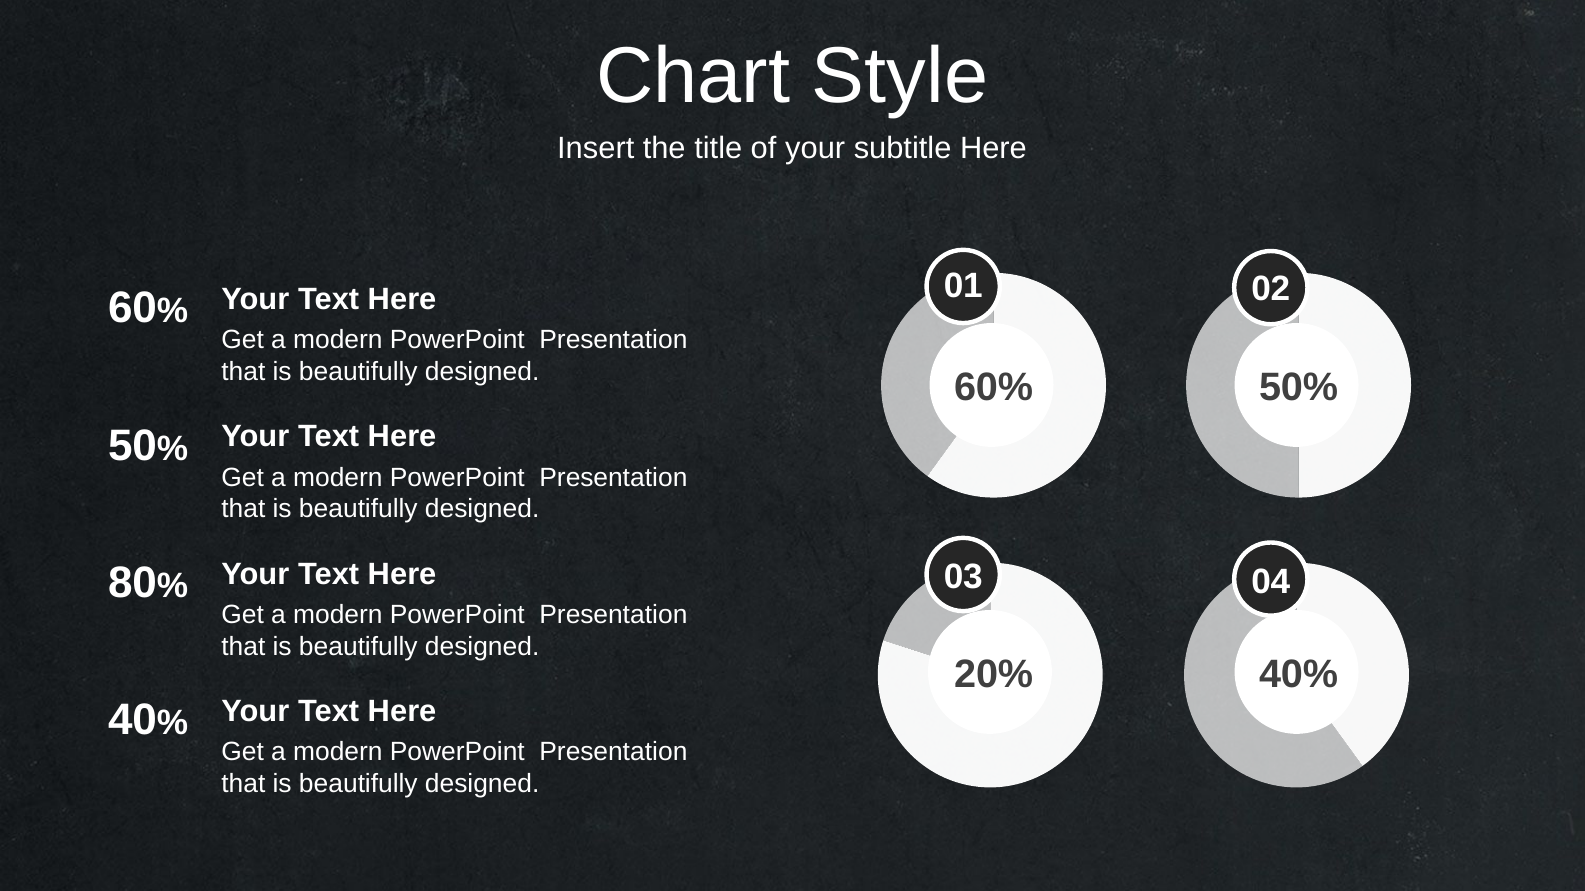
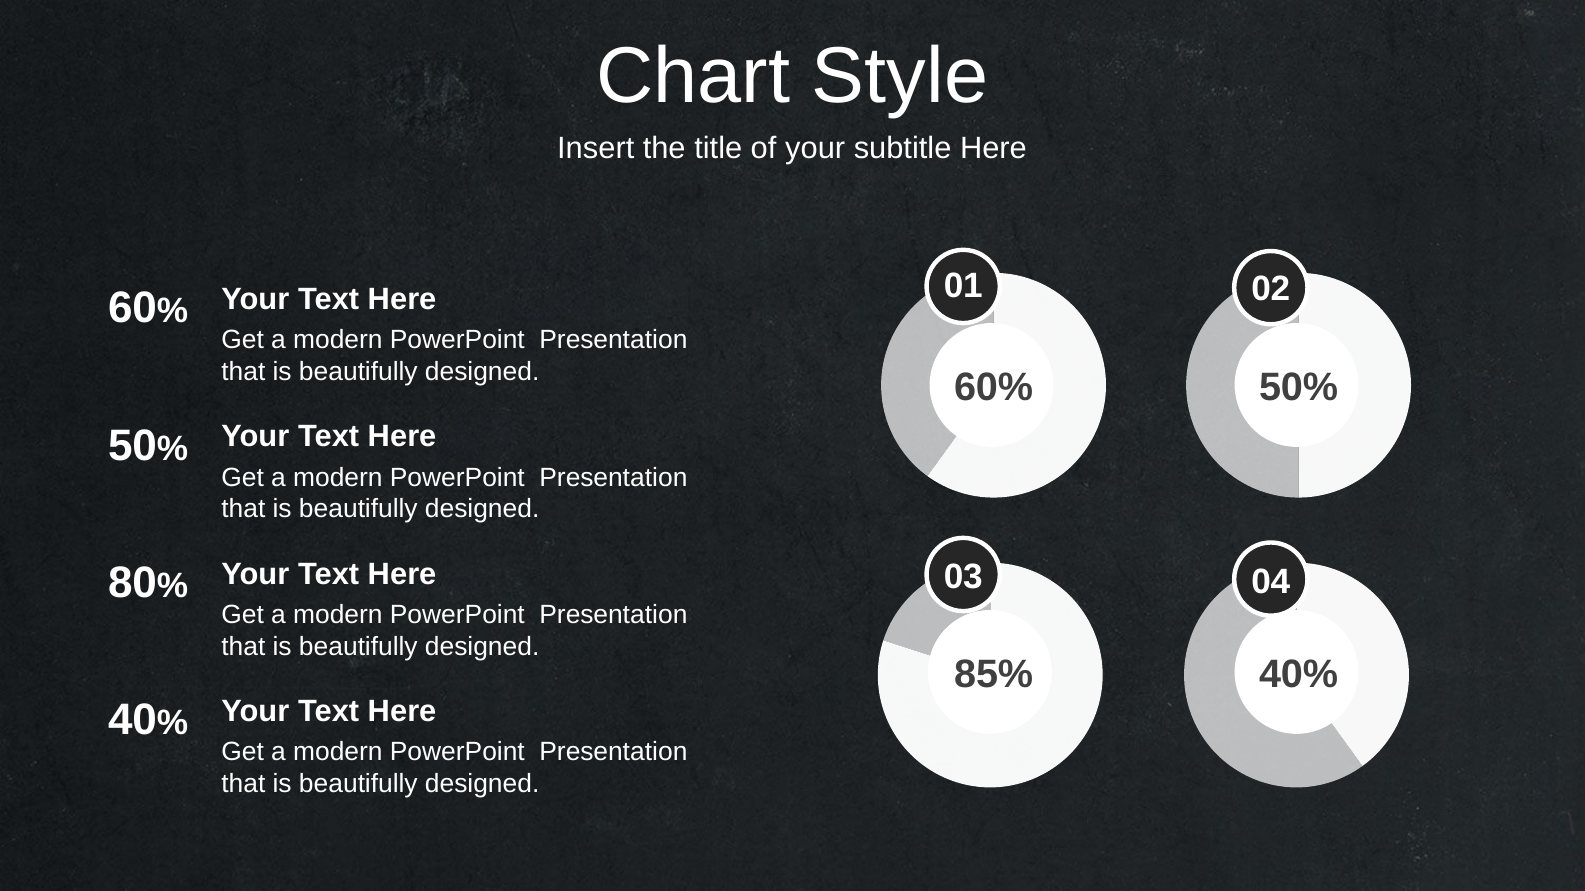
20%: 20% -> 85%
